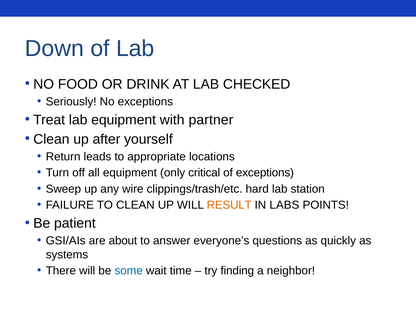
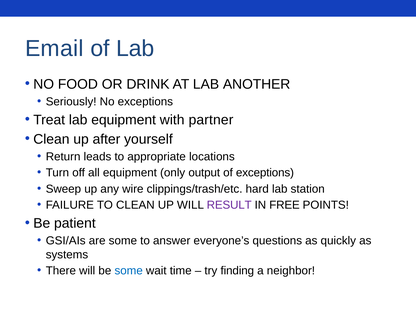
Down: Down -> Email
CHECKED: CHECKED -> ANOTHER
critical: critical -> output
RESULT colour: orange -> purple
LABS: LABS -> FREE
are about: about -> some
